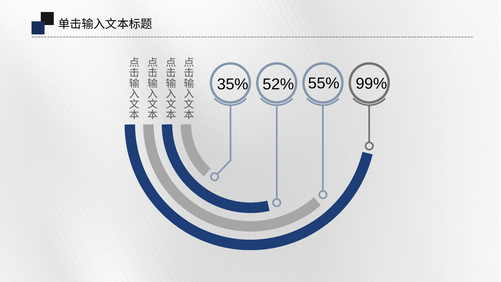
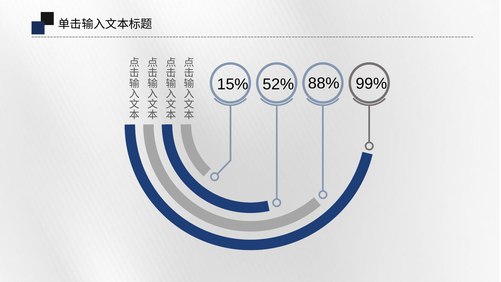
35%: 35% -> 15%
55%: 55% -> 88%
